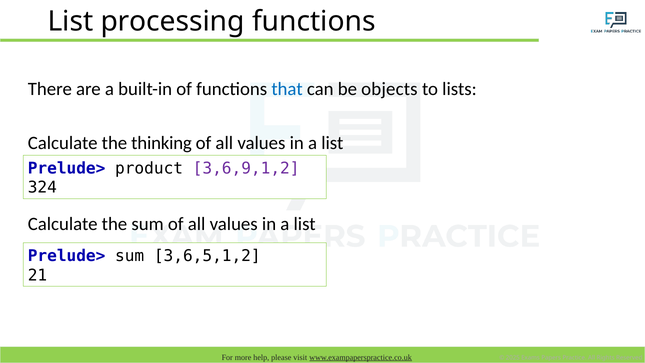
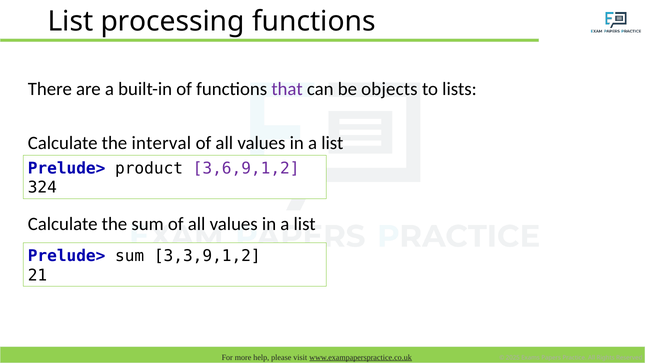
that colour: blue -> purple
thinking: thinking -> interval
3,6,5,1,2: 3,6,5,1,2 -> 3,3,9,1,2
